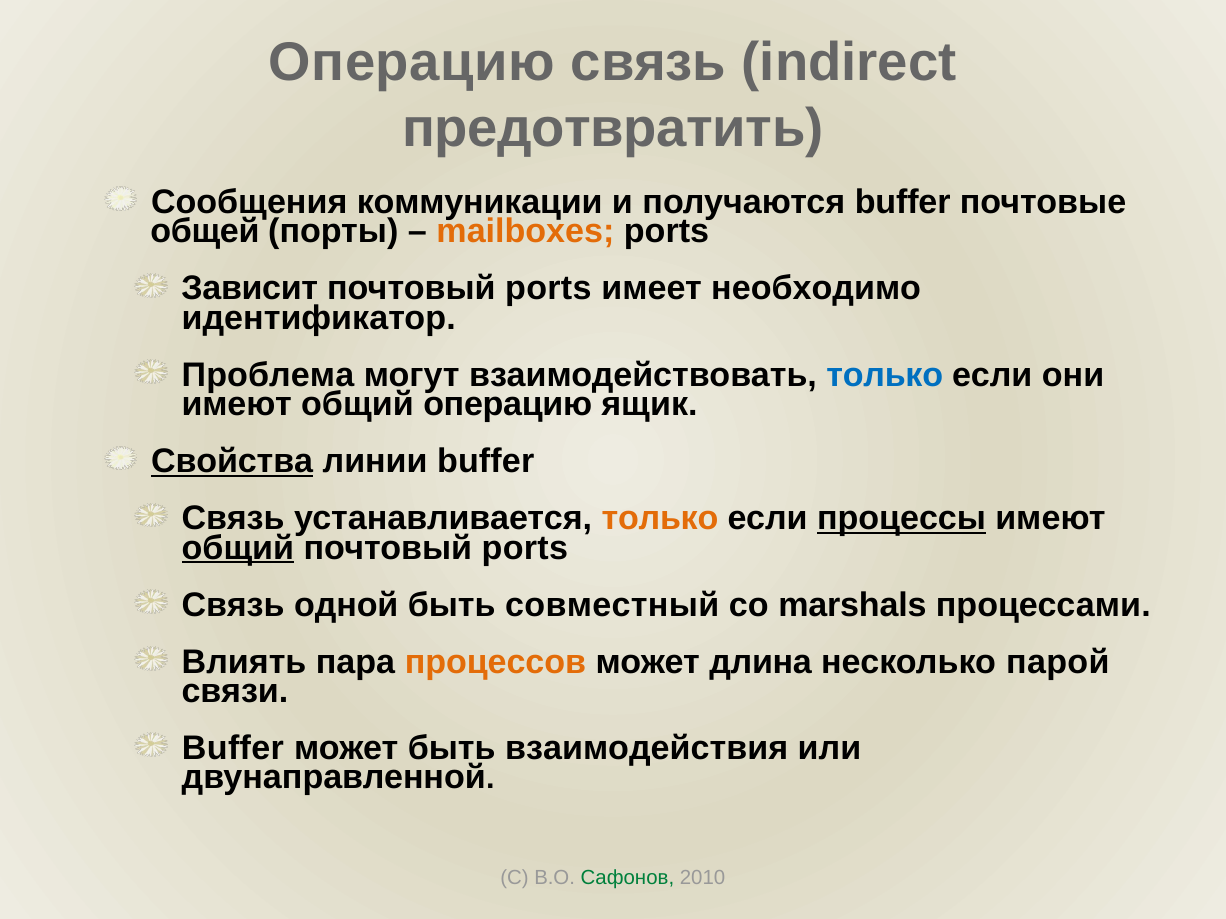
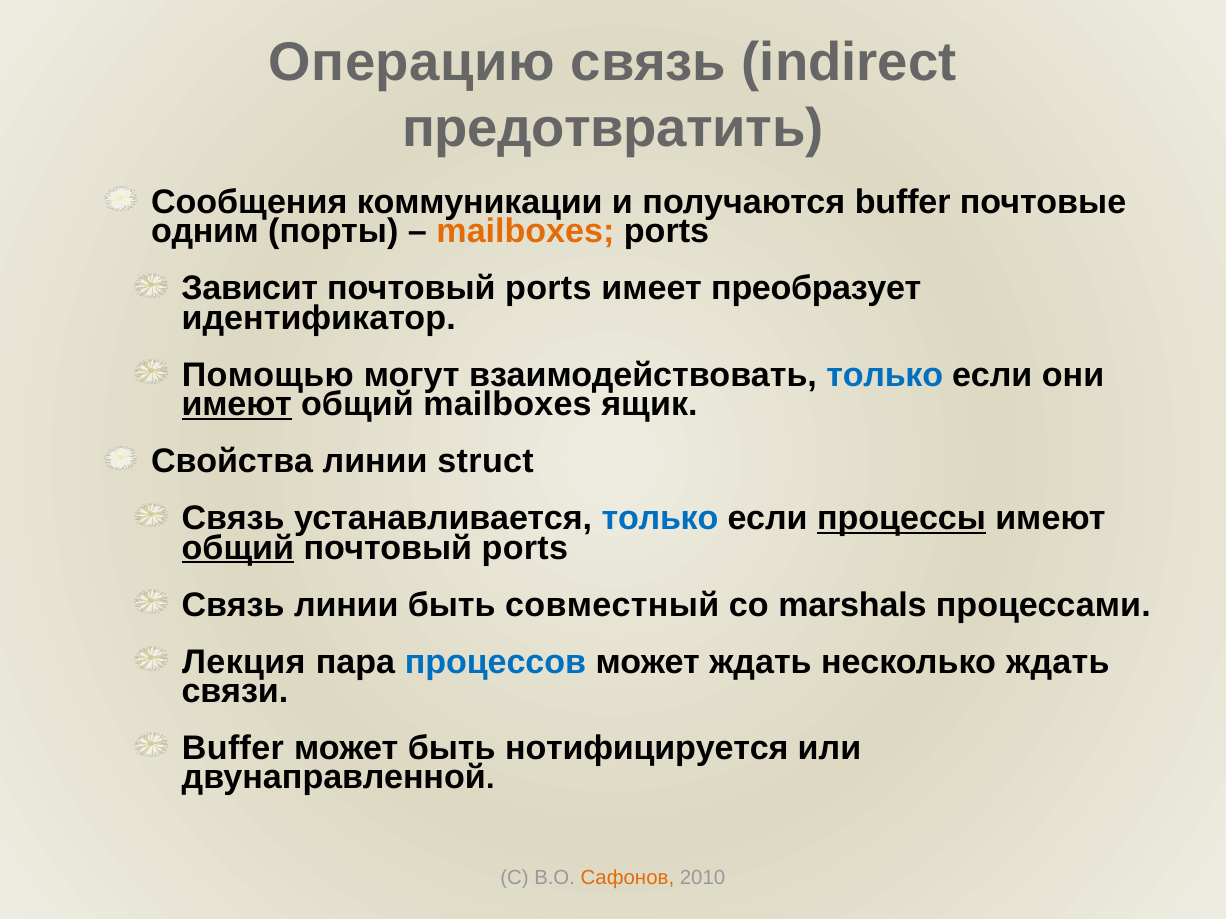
общей: общей -> одним
необходимо: необходимо -> преобразует
Проблема: Проблема -> Помощью
имеют at (237, 405) underline: none -> present
общий операцию: операцию -> mailboxes
Свойства underline: present -> none
линии buffer: buffer -> struct
только at (660, 519) colour: orange -> blue
Связь одной: одной -> линии
Влиять: Влиять -> Лекция
процессов colour: orange -> blue
может длина: длина -> ждать
несколько парой: парой -> ждать
взаимодействия: взаимодействия -> нотифицируется
Сафонов colour: green -> orange
